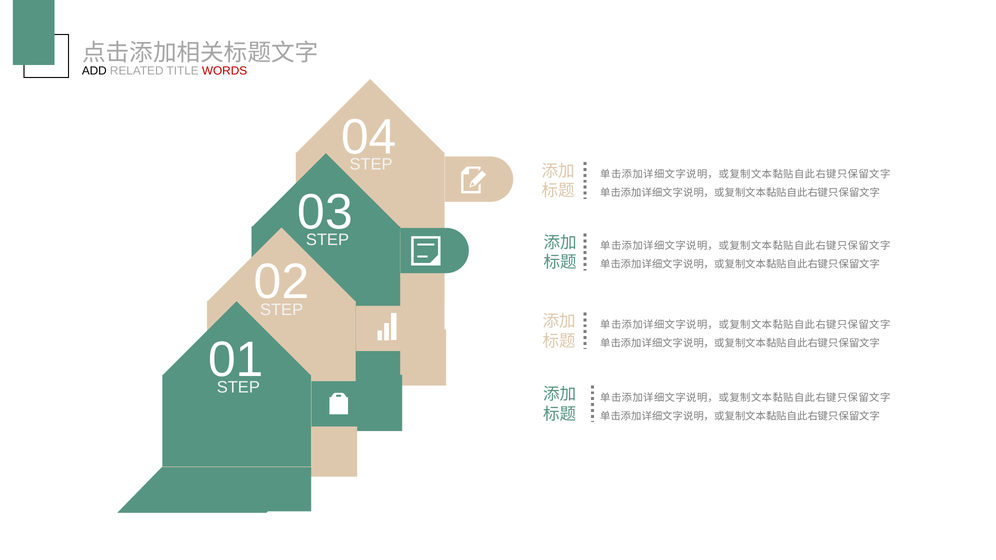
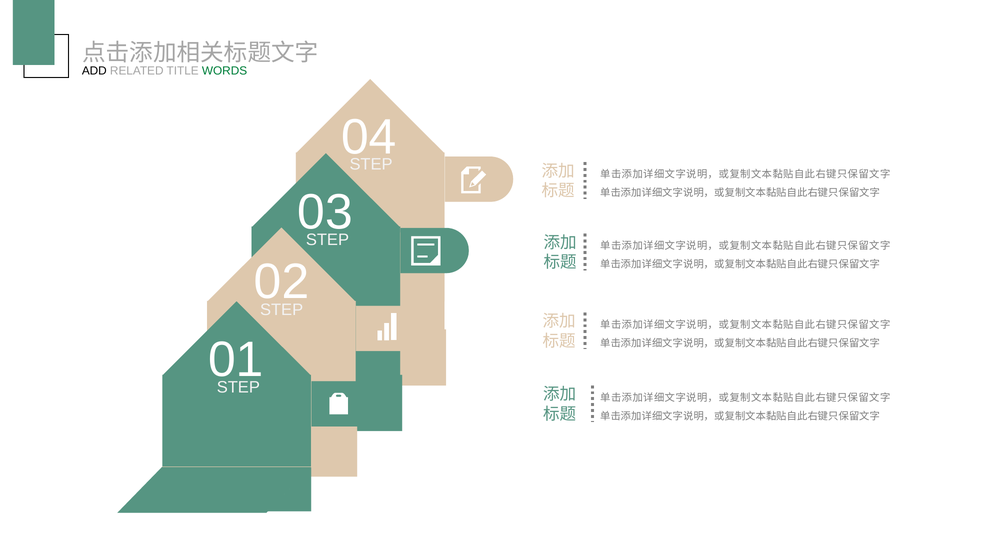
WORDS colour: red -> green
